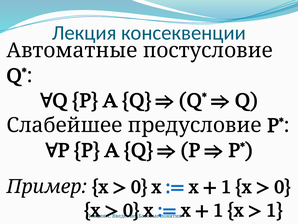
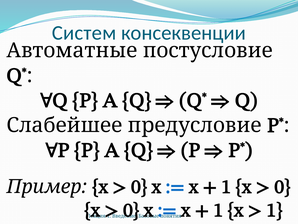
Лекция at (84, 33): Лекция -> Систем
